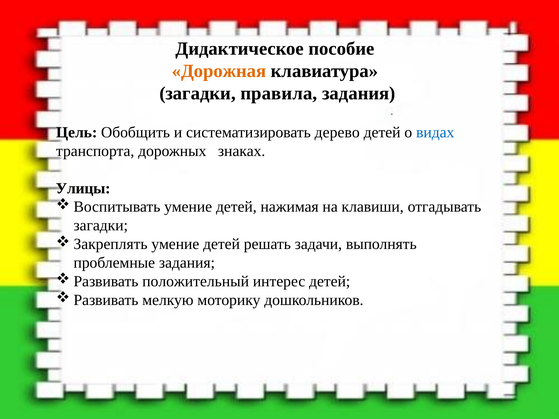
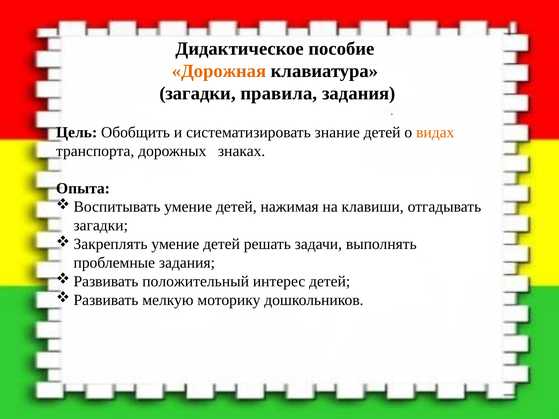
дерево: дерево -> знание
видах colour: blue -> orange
Улицы: Улицы -> Опыта
